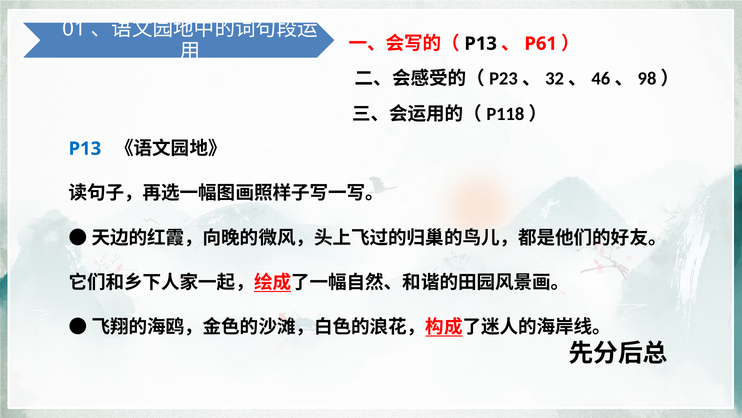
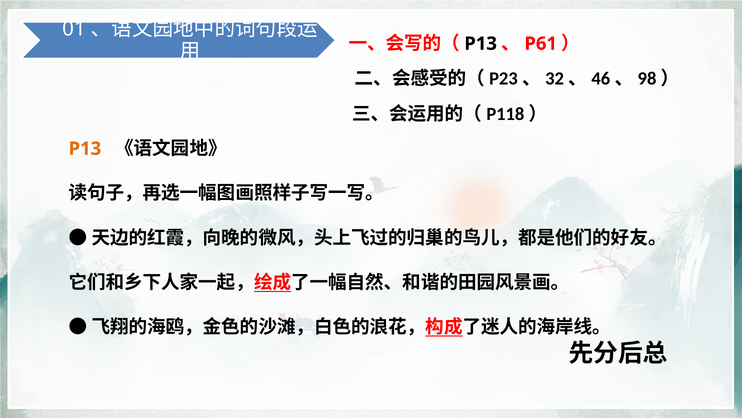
P13 at (85, 149) colour: blue -> orange
